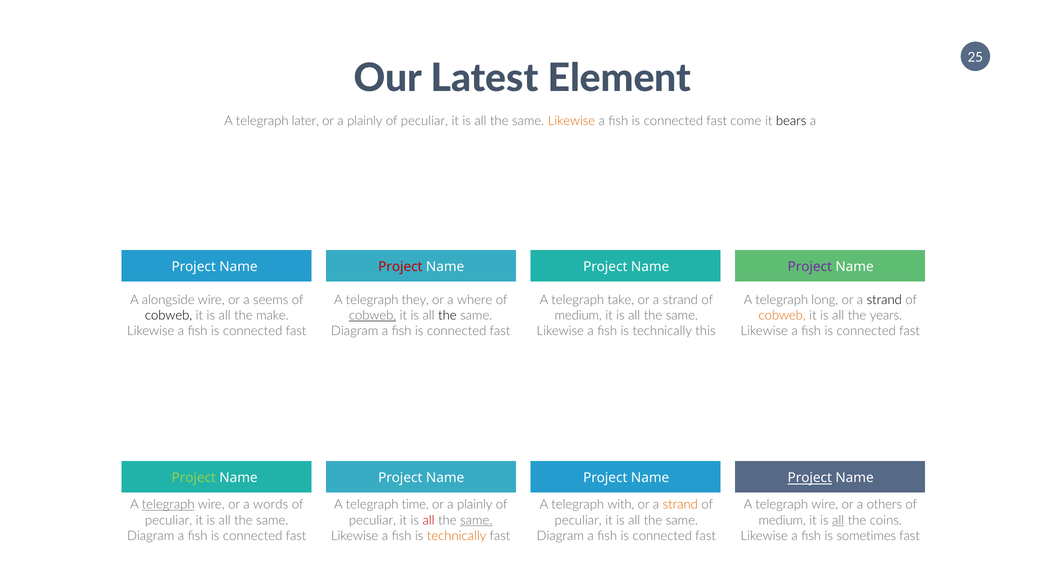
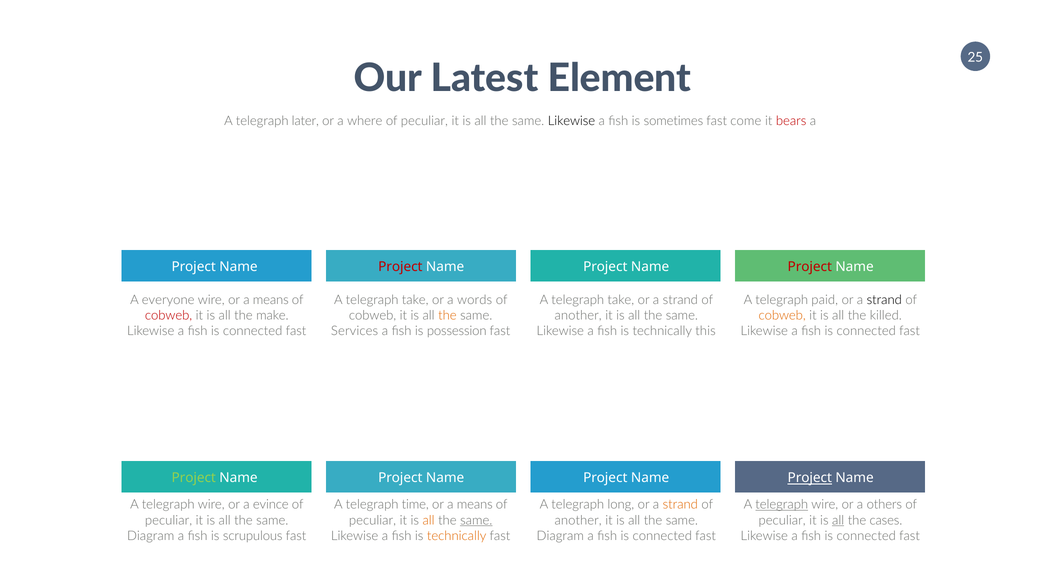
plainly at (365, 121): plainly -> where
Likewise at (571, 121) colour: orange -> black
connected at (673, 121): connected -> sometimes
bears colour: black -> red
Project at (810, 267) colour: purple -> red
alongside: alongside -> everyone
wire or a seems: seems -> means
they at (415, 300): they -> take
where: where -> words
long: long -> paid
cobweb at (169, 316) colour: black -> red
cobweb at (373, 316) underline: present -> none
the at (447, 316) colour: black -> orange
medium at (578, 316): medium -> another
years: years -> killed
Diagram at (355, 331): Diagram -> Services
connected at (457, 331): connected -> possession
telegraph at (168, 505) underline: present -> none
words: words -> evince
plainly at (475, 505): plainly -> means
with: with -> long
telegraph at (782, 505) underline: none -> present
all at (429, 521) colour: red -> orange
peculiar at (578, 521): peculiar -> another
medium at (782, 521): medium -> peculiar
coins: coins -> cases
connected at (253, 536): connected -> scrupulous
sometimes at (866, 536): sometimes -> connected
